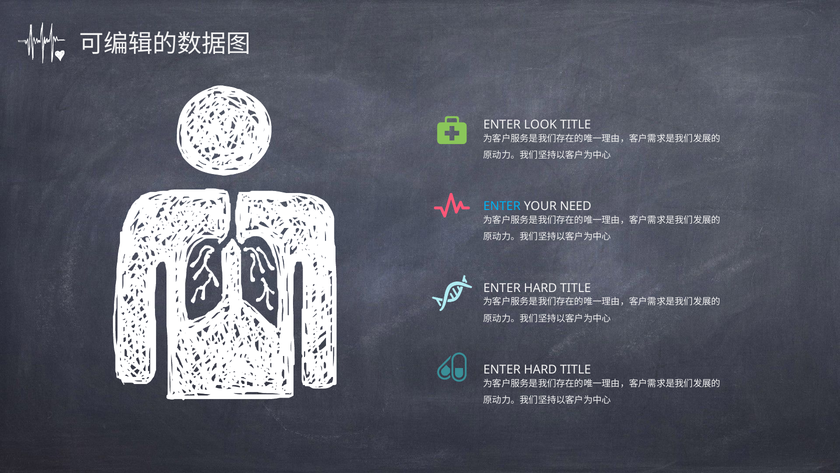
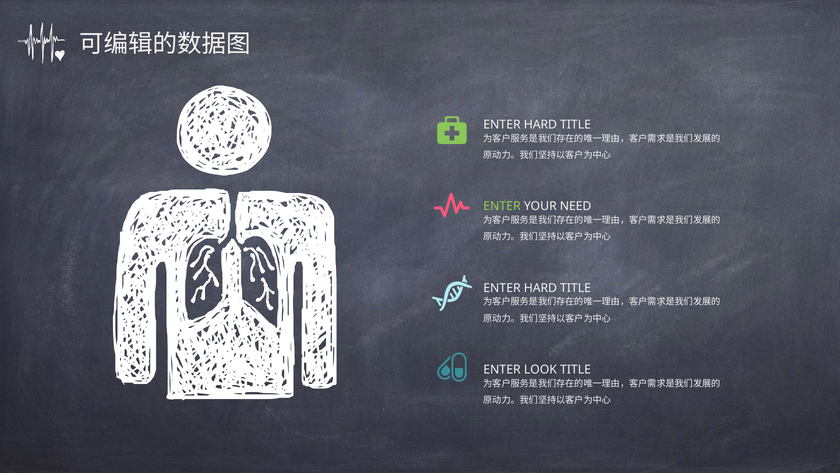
LOOK at (540, 125): LOOK -> HARD
ENTER at (502, 206) colour: light blue -> light green
HARD at (540, 369): HARD -> LOOK
